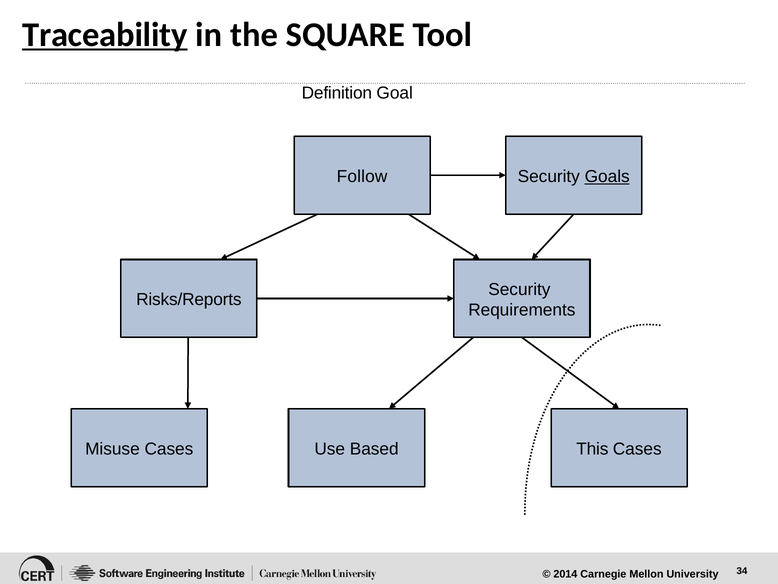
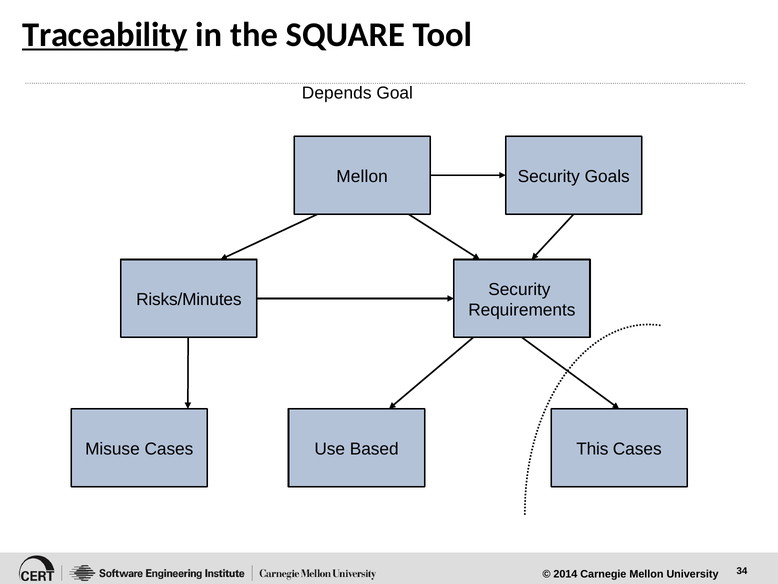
Definition: Definition -> Depends
Follow at (362, 176): Follow -> Mellon
Goals underline: present -> none
Risks/Reports: Risks/Reports -> Risks/Minutes
